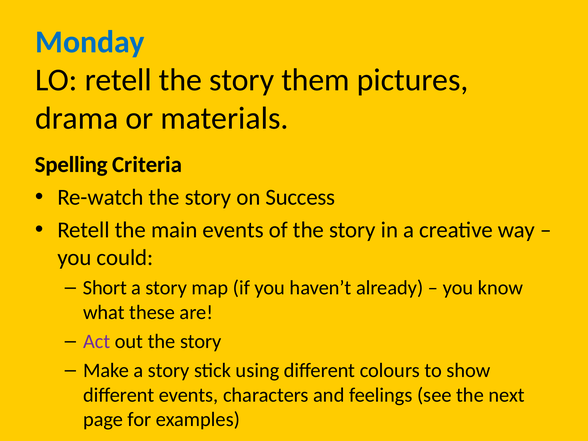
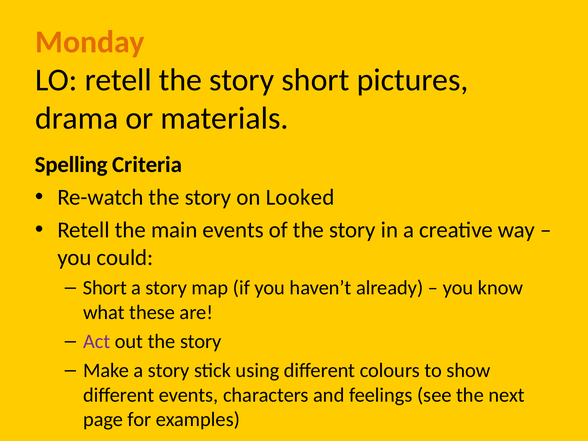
Monday colour: blue -> orange
story them: them -> short
Success: Success -> Looked
